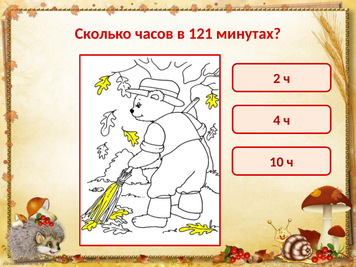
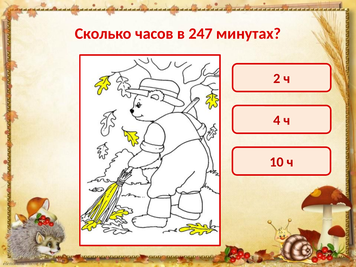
121: 121 -> 247
